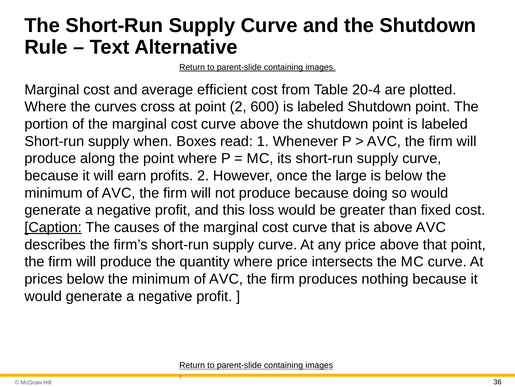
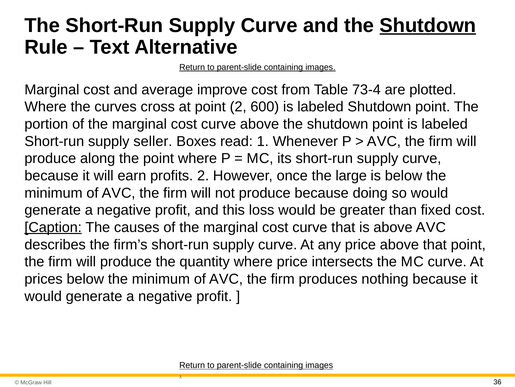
Shutdown at (428, 25) underline: none -> present
efficient: efficient -> improve
20-4: 20-4 -> 73-4
when: when -> seller
